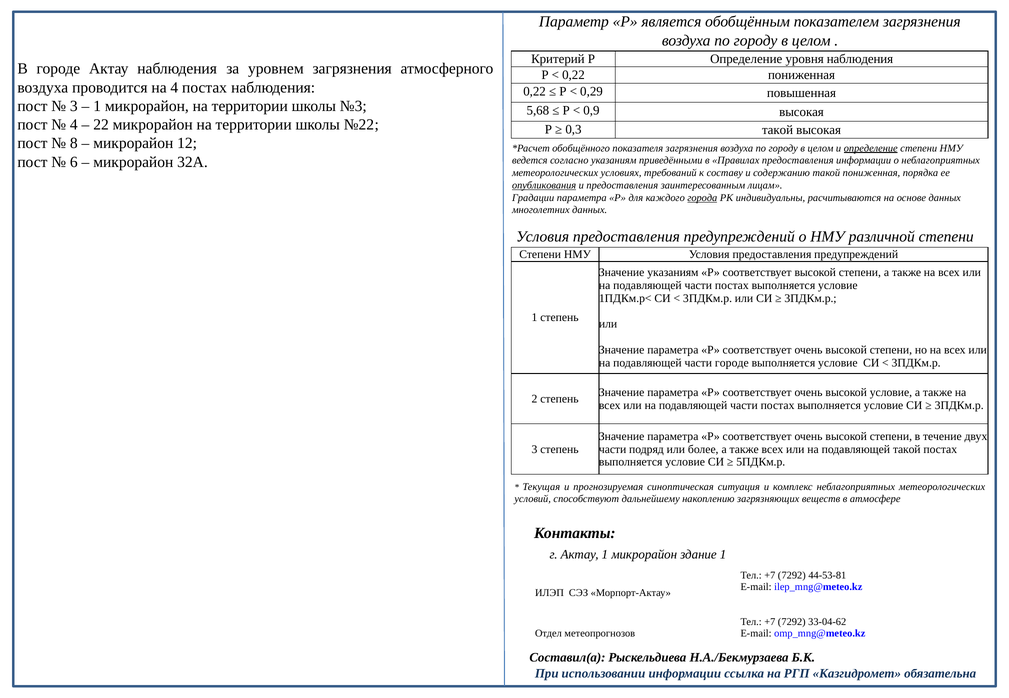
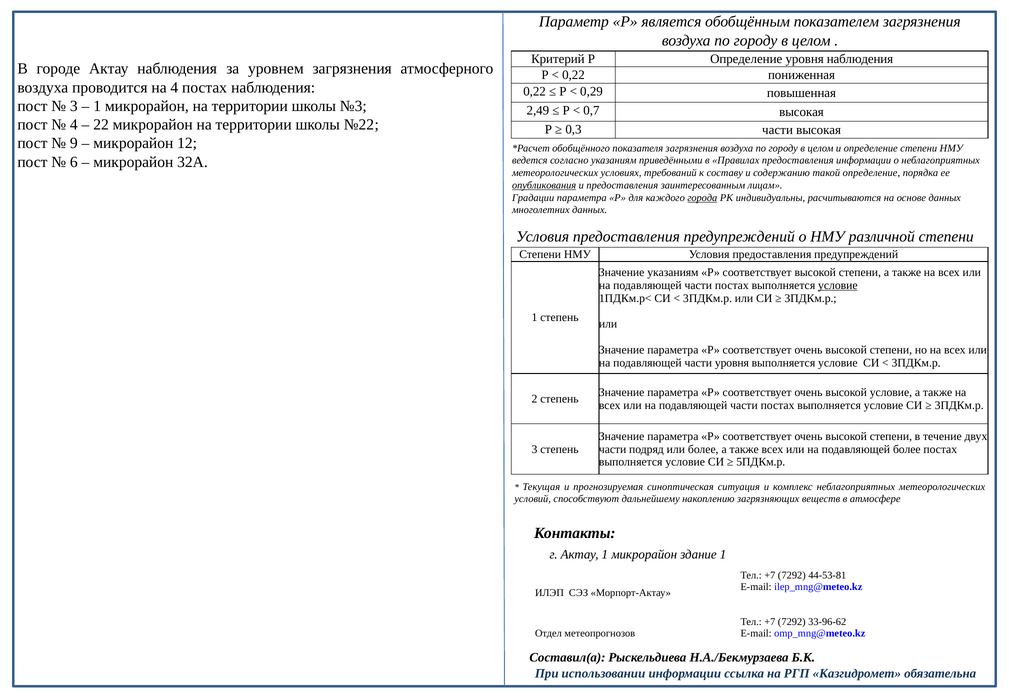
5,68: 5,68 -> 2,49
0,9: 0,9 -> 0,7
0,3 такой: такой -> части
8: 8 -> 9
определение at (871, 148) underline: present -> none
такой пониженная: пониженная -> определение
условие at (838, 286) underline: none -> present
части городе: городе -> уровня
подавляющей такой: такой -> более
33-04-62: 33-04-62 -> 33-96-62
